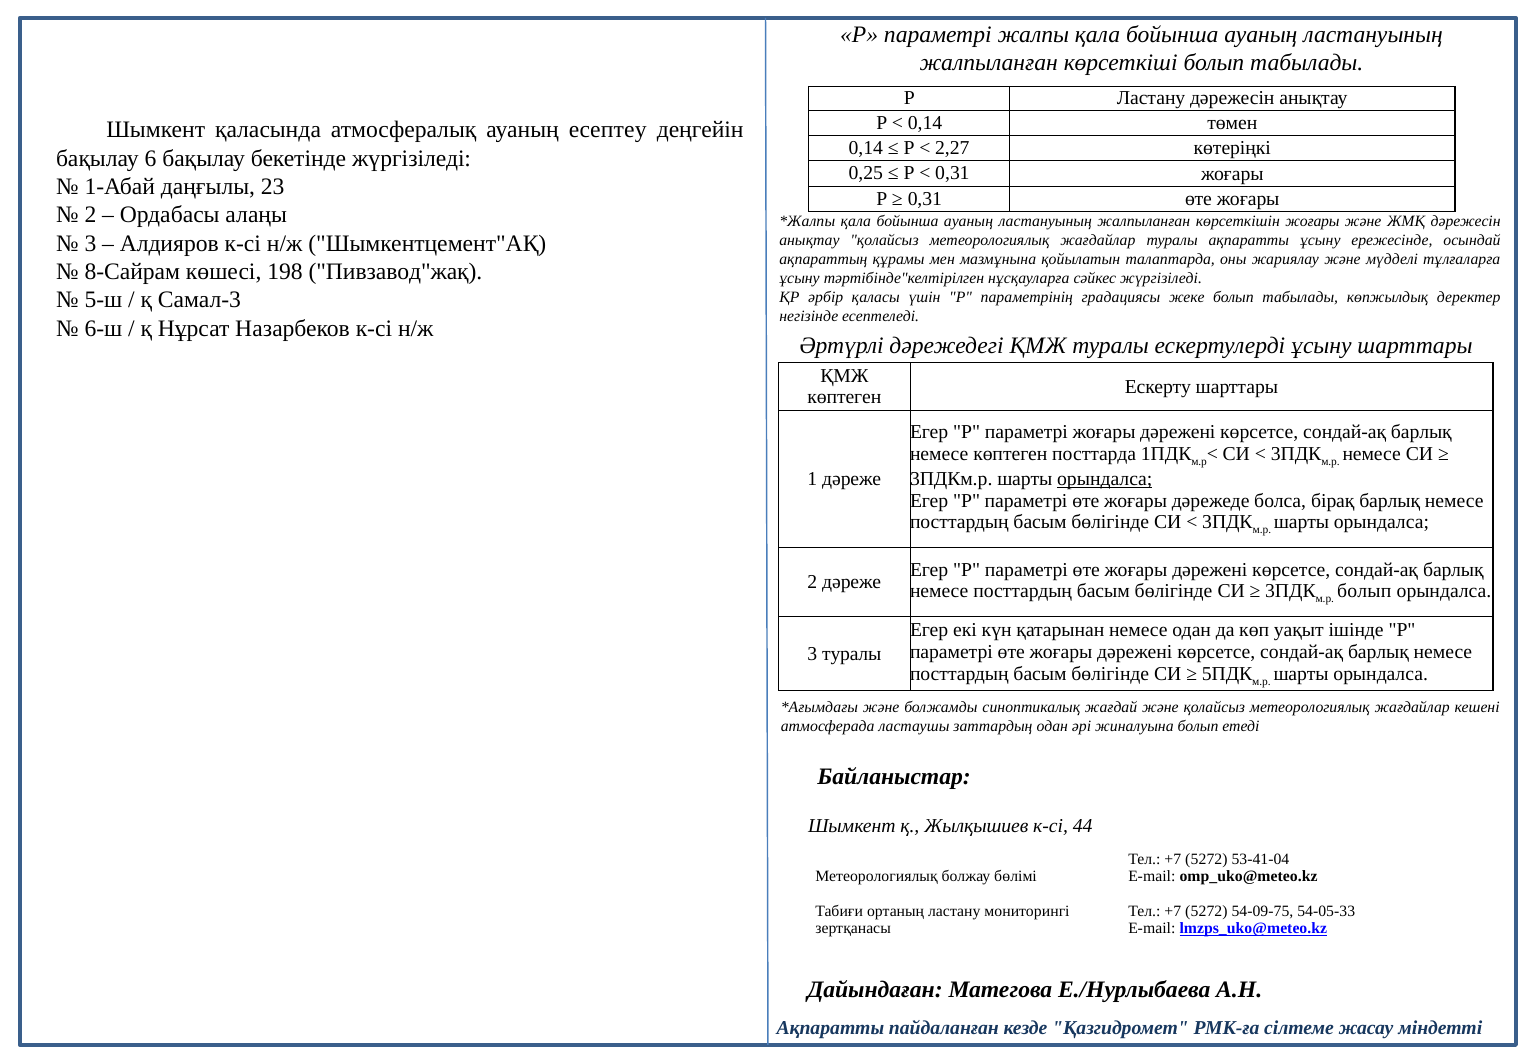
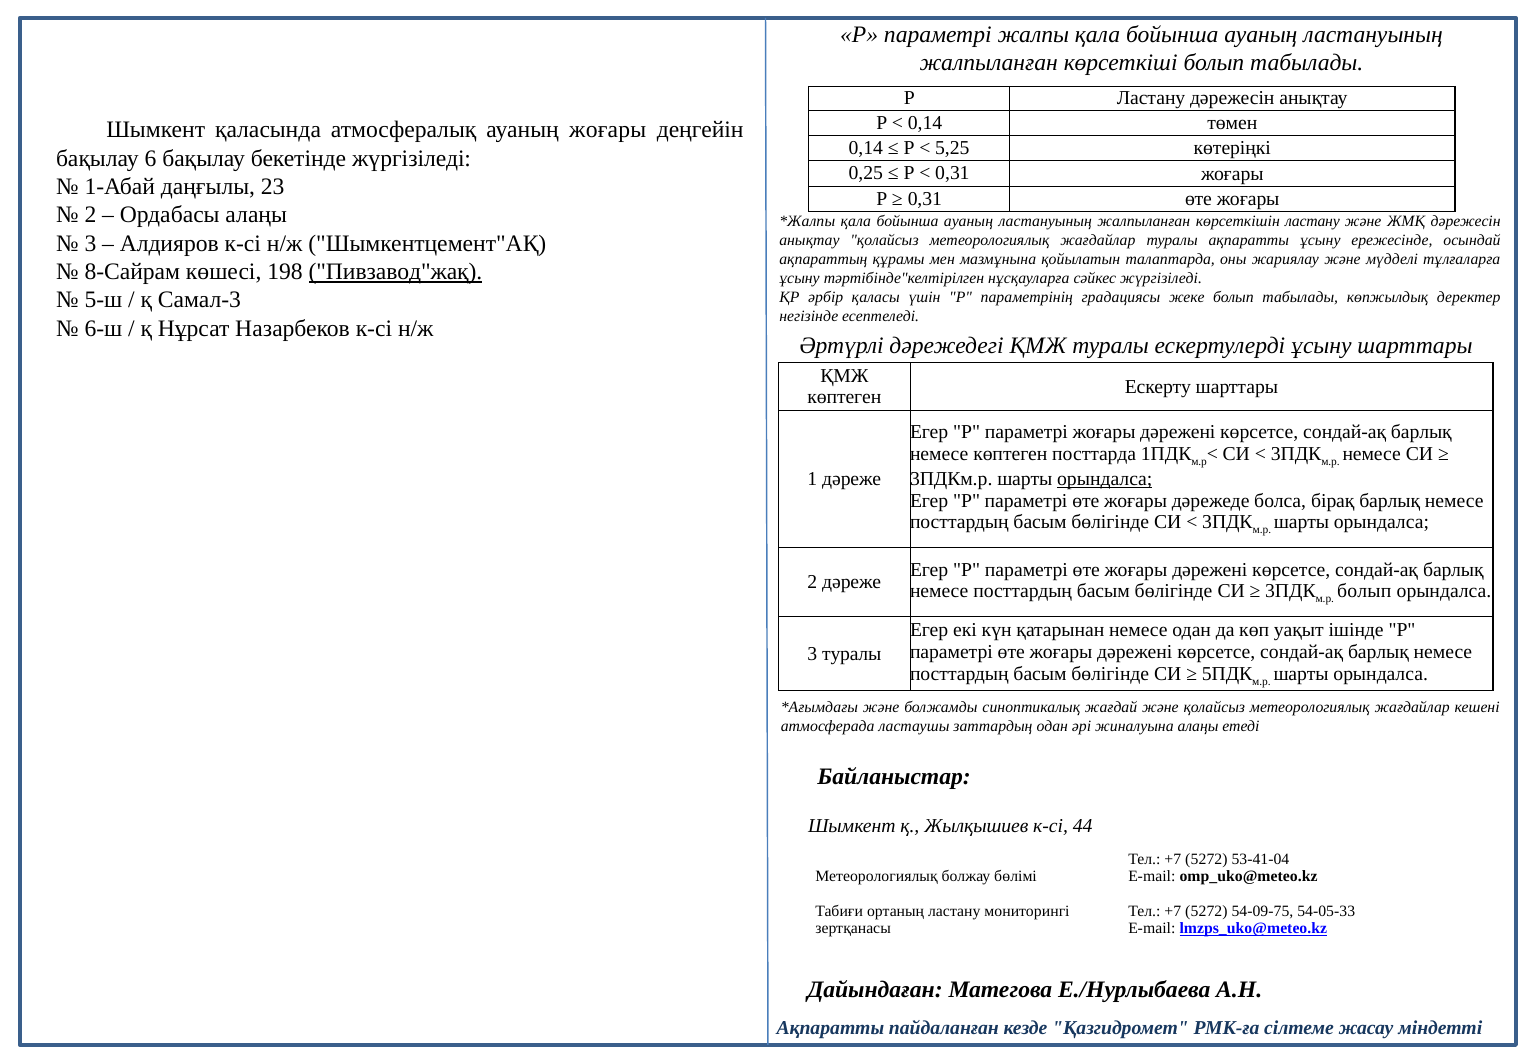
ауаның есептеу: есептеу -> жоғары
2,27: 2,27 -> 5,25
көрсеткішін жоғары: жоғары -> ластану
Пивзавод"жақ underline: none -> present
жиналуына болып: болып -> алаңы
